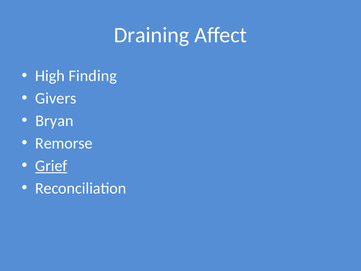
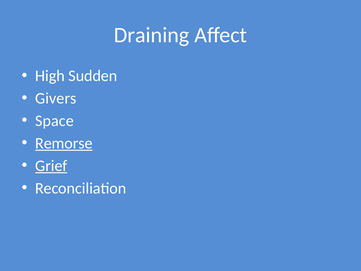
Finding: Finding -> Sudden
Bryan: Bryan -> Space
Remorse underline: none -> present
